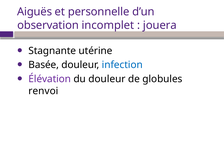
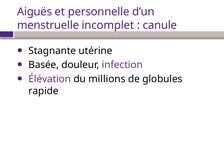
observation: observation -> menstruelle
jouera: jouera -> canule
infection colour: blue -> purple
du douleur: douleur -> millions
renvoi: renvoi -> rapide
